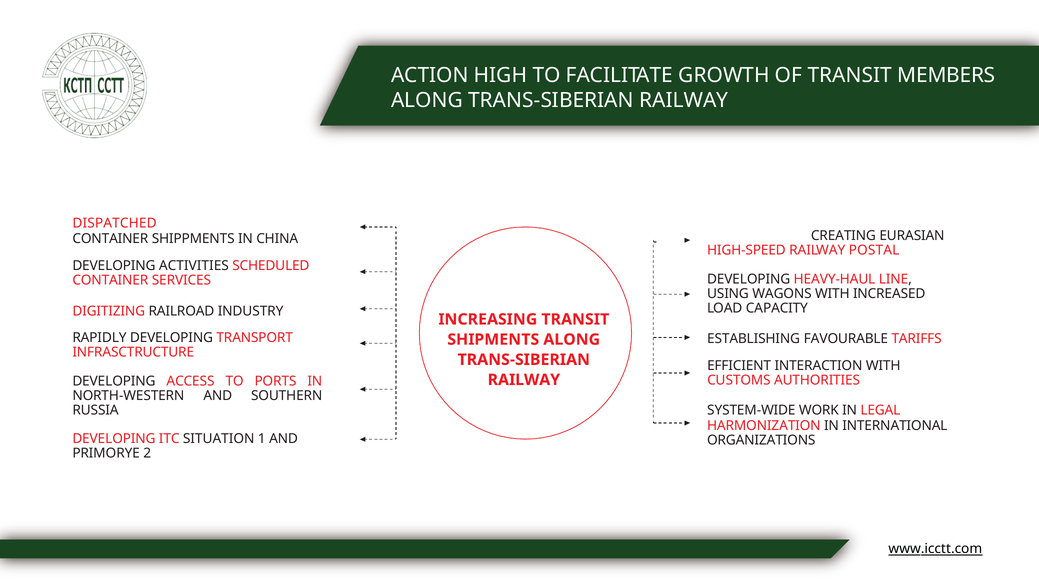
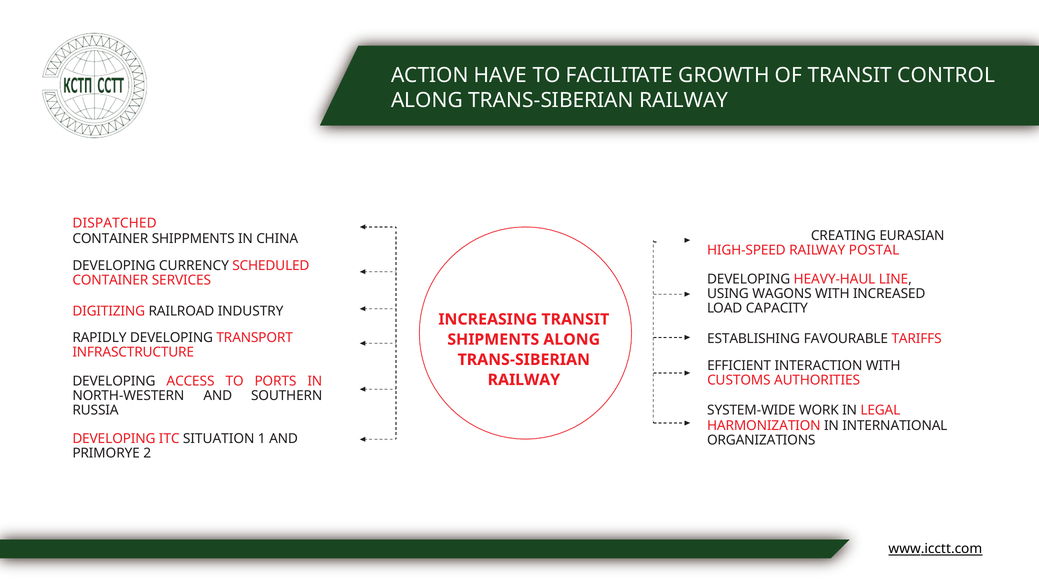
HIGH: HIGH -> HAVE
MEMBERS: MEMBERS -> CONTROL
ACTIVITIES: ACTIVITIES -> CURRENCY
